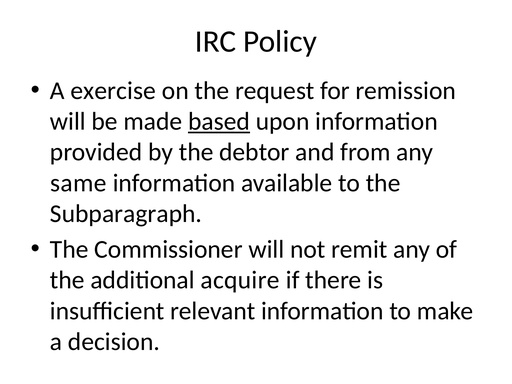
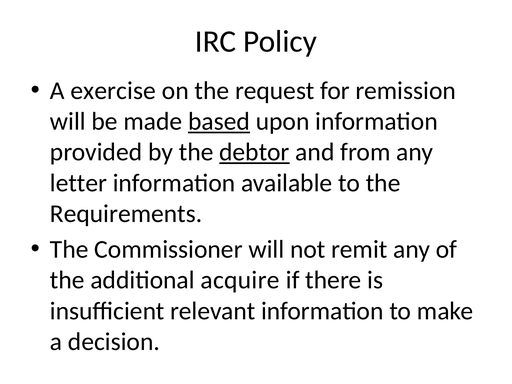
debtor underline: none -> present
same: same -> letter
Subparagraph: Subparagraph -> Requirements
